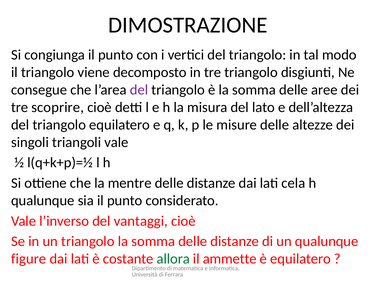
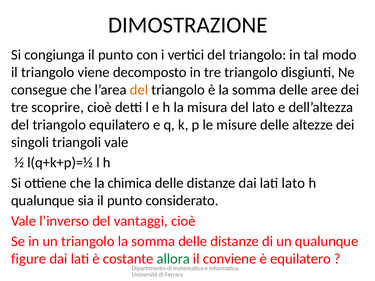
del at (139, 90) colour: purple -> orange
mentre: mentre -> chimica
lati cela: cela -> lato
ammette: ammette -> conviene
